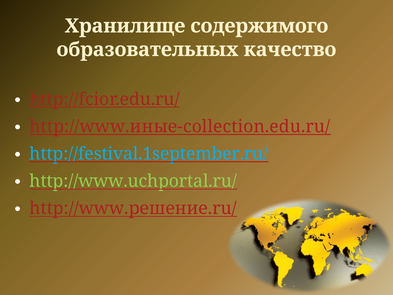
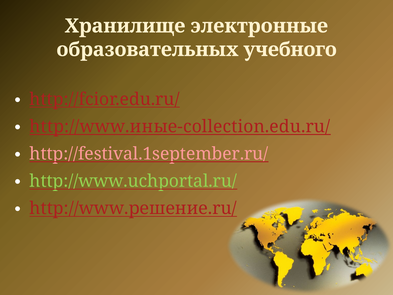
содержимого: содержимого -> электронные
качество: качество -> учебного
http://festival.1september.ru/ colour: light blue -> pink
